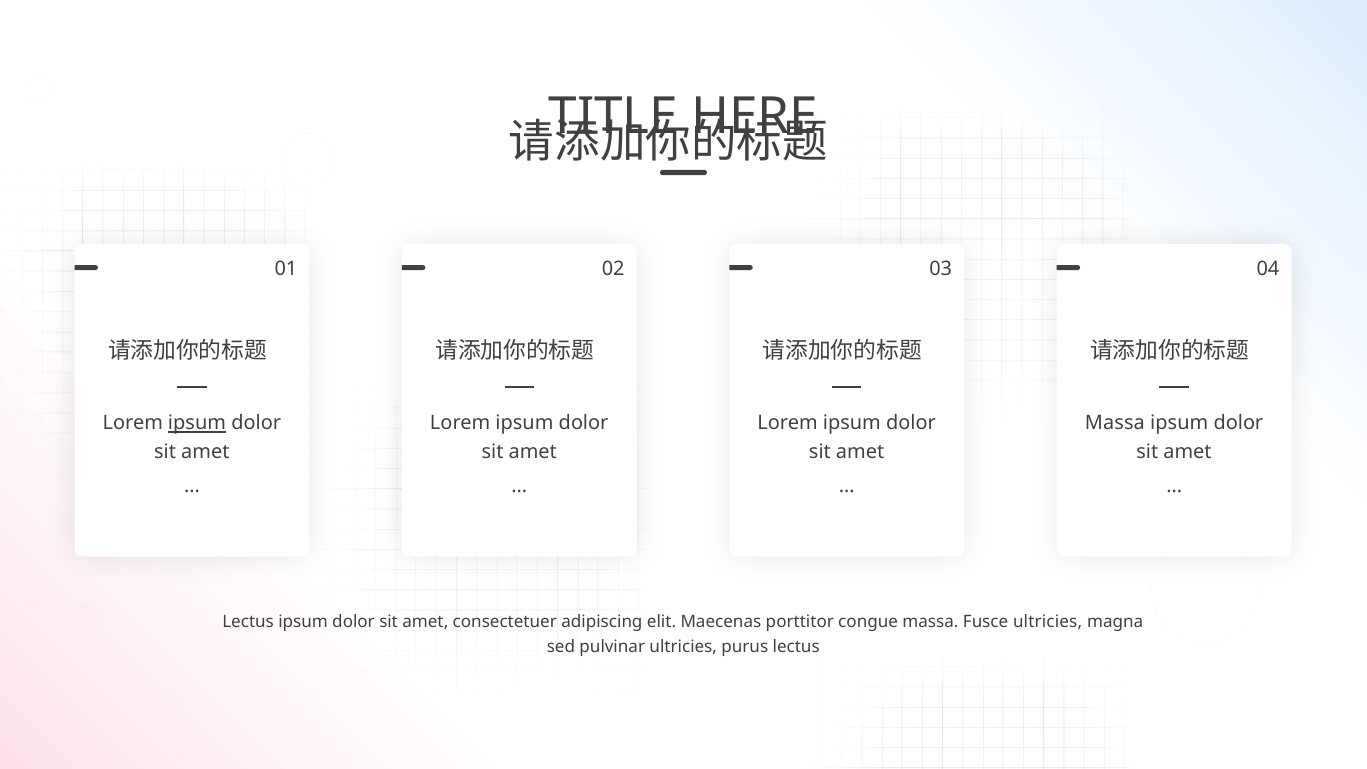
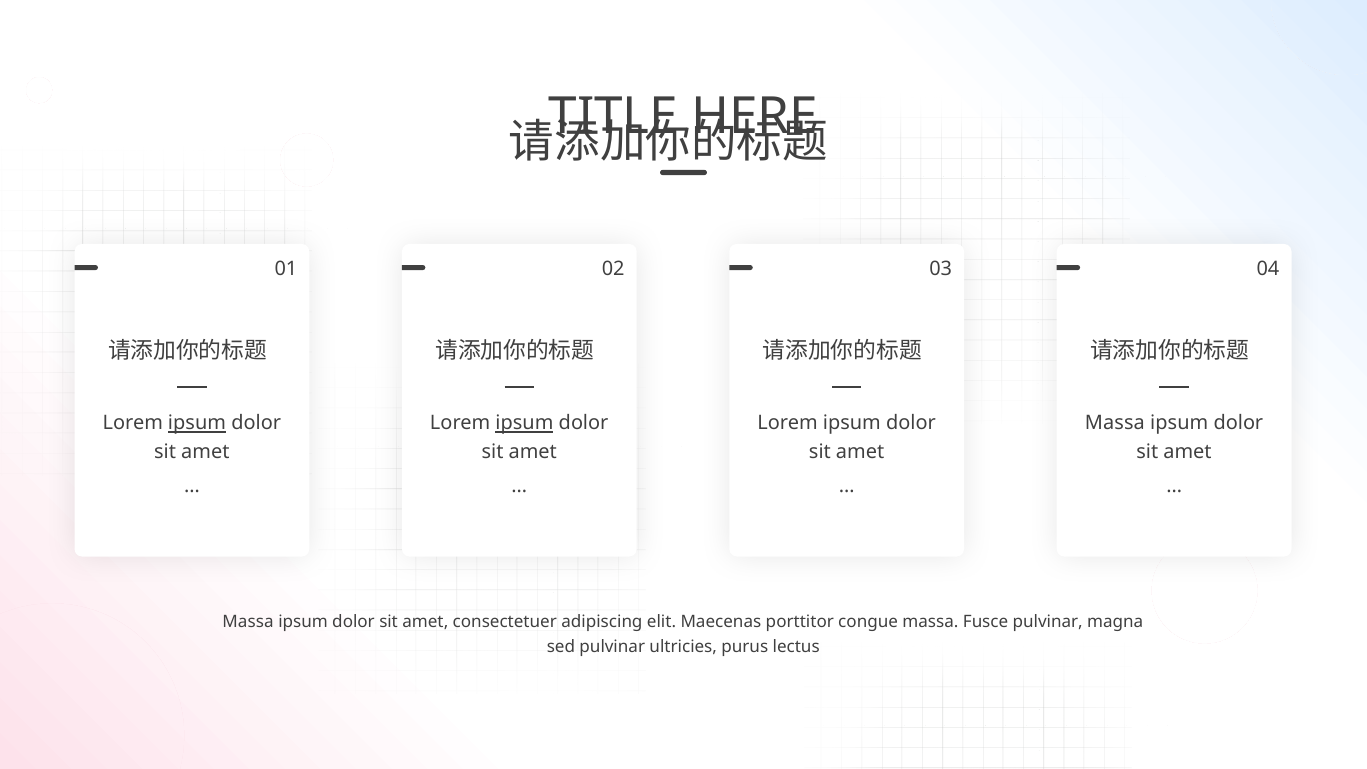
ipsum at (524, 423) underline: none -> present
Lectus at (248, 622): Lectus -> Massa
Fusce ultricies: ultricies -> pulvinar
